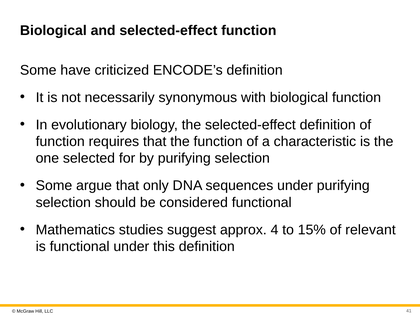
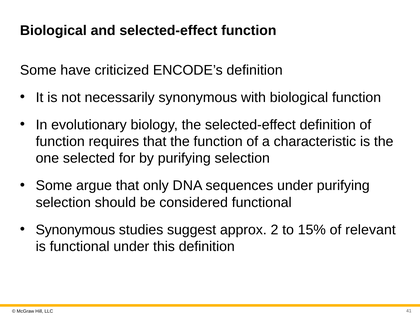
Mathematics at (75, 230): Mathematics -> Synonymous
4: 4 -> 2
